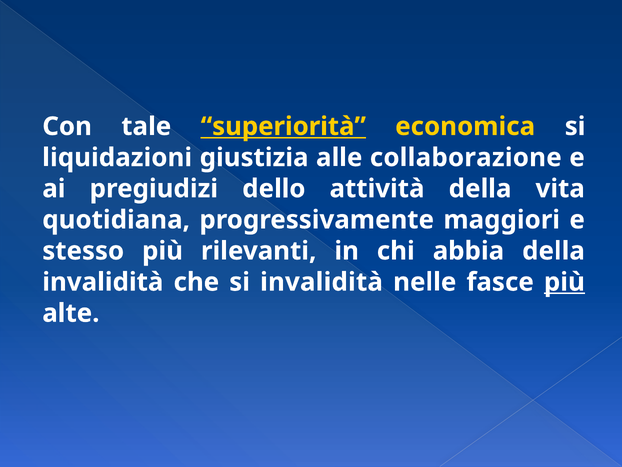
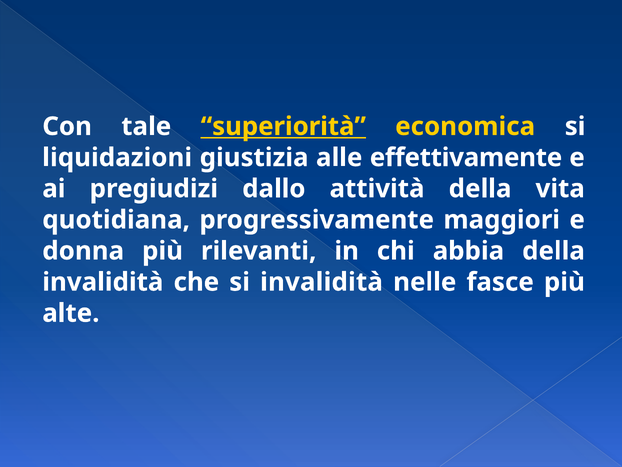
collaborazione: collaborazione -> effettivamente
dello: dello -> dallo
stesso: stesso -> donna
più at (564, 282) underline: present -> none
